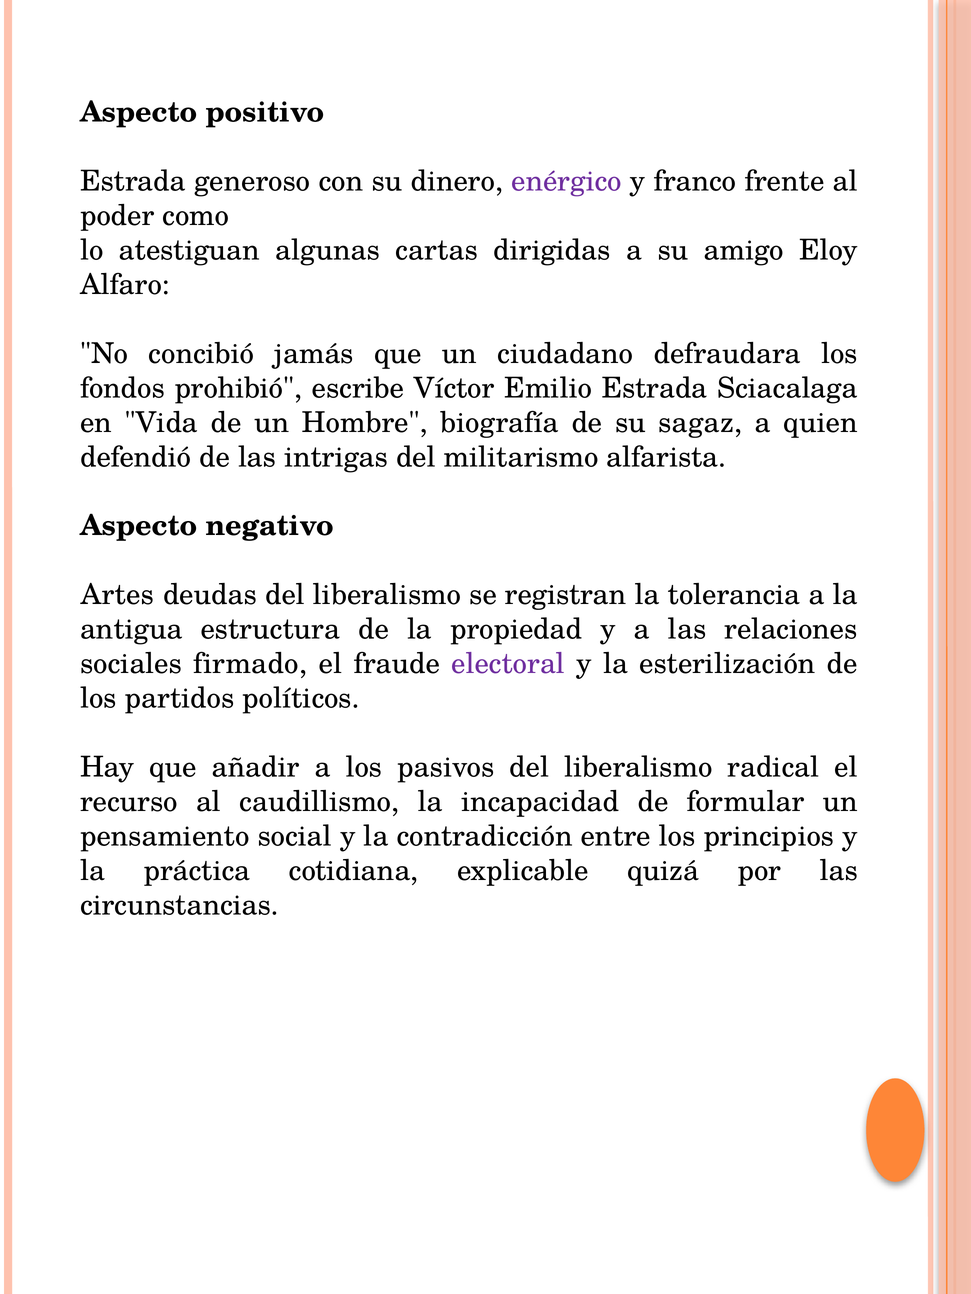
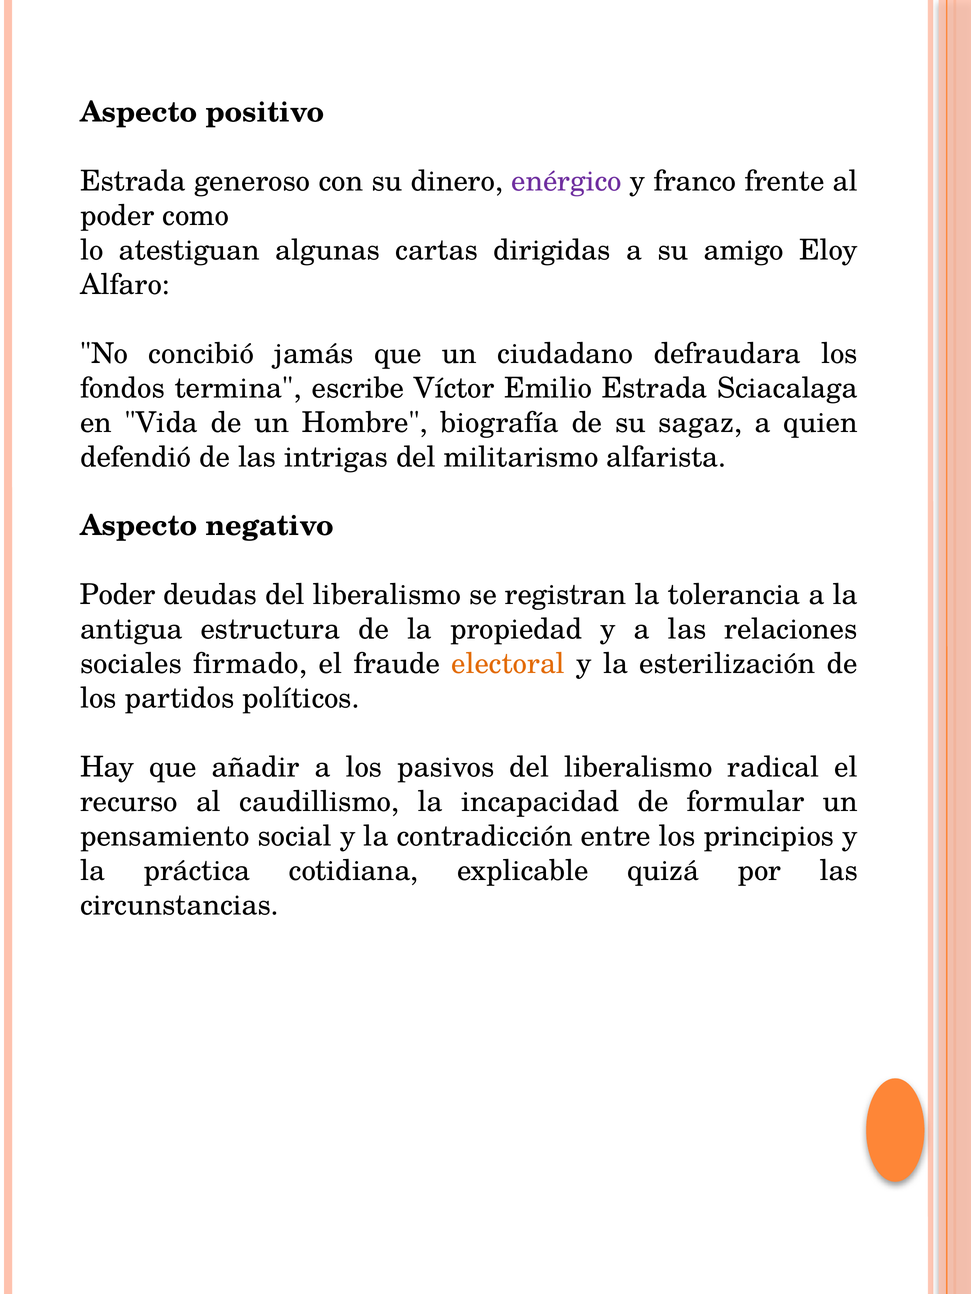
prohibió: prohibió -> termina
Artes at (117, 595): Artes -> Poder
electoral colour: purple -> orange
